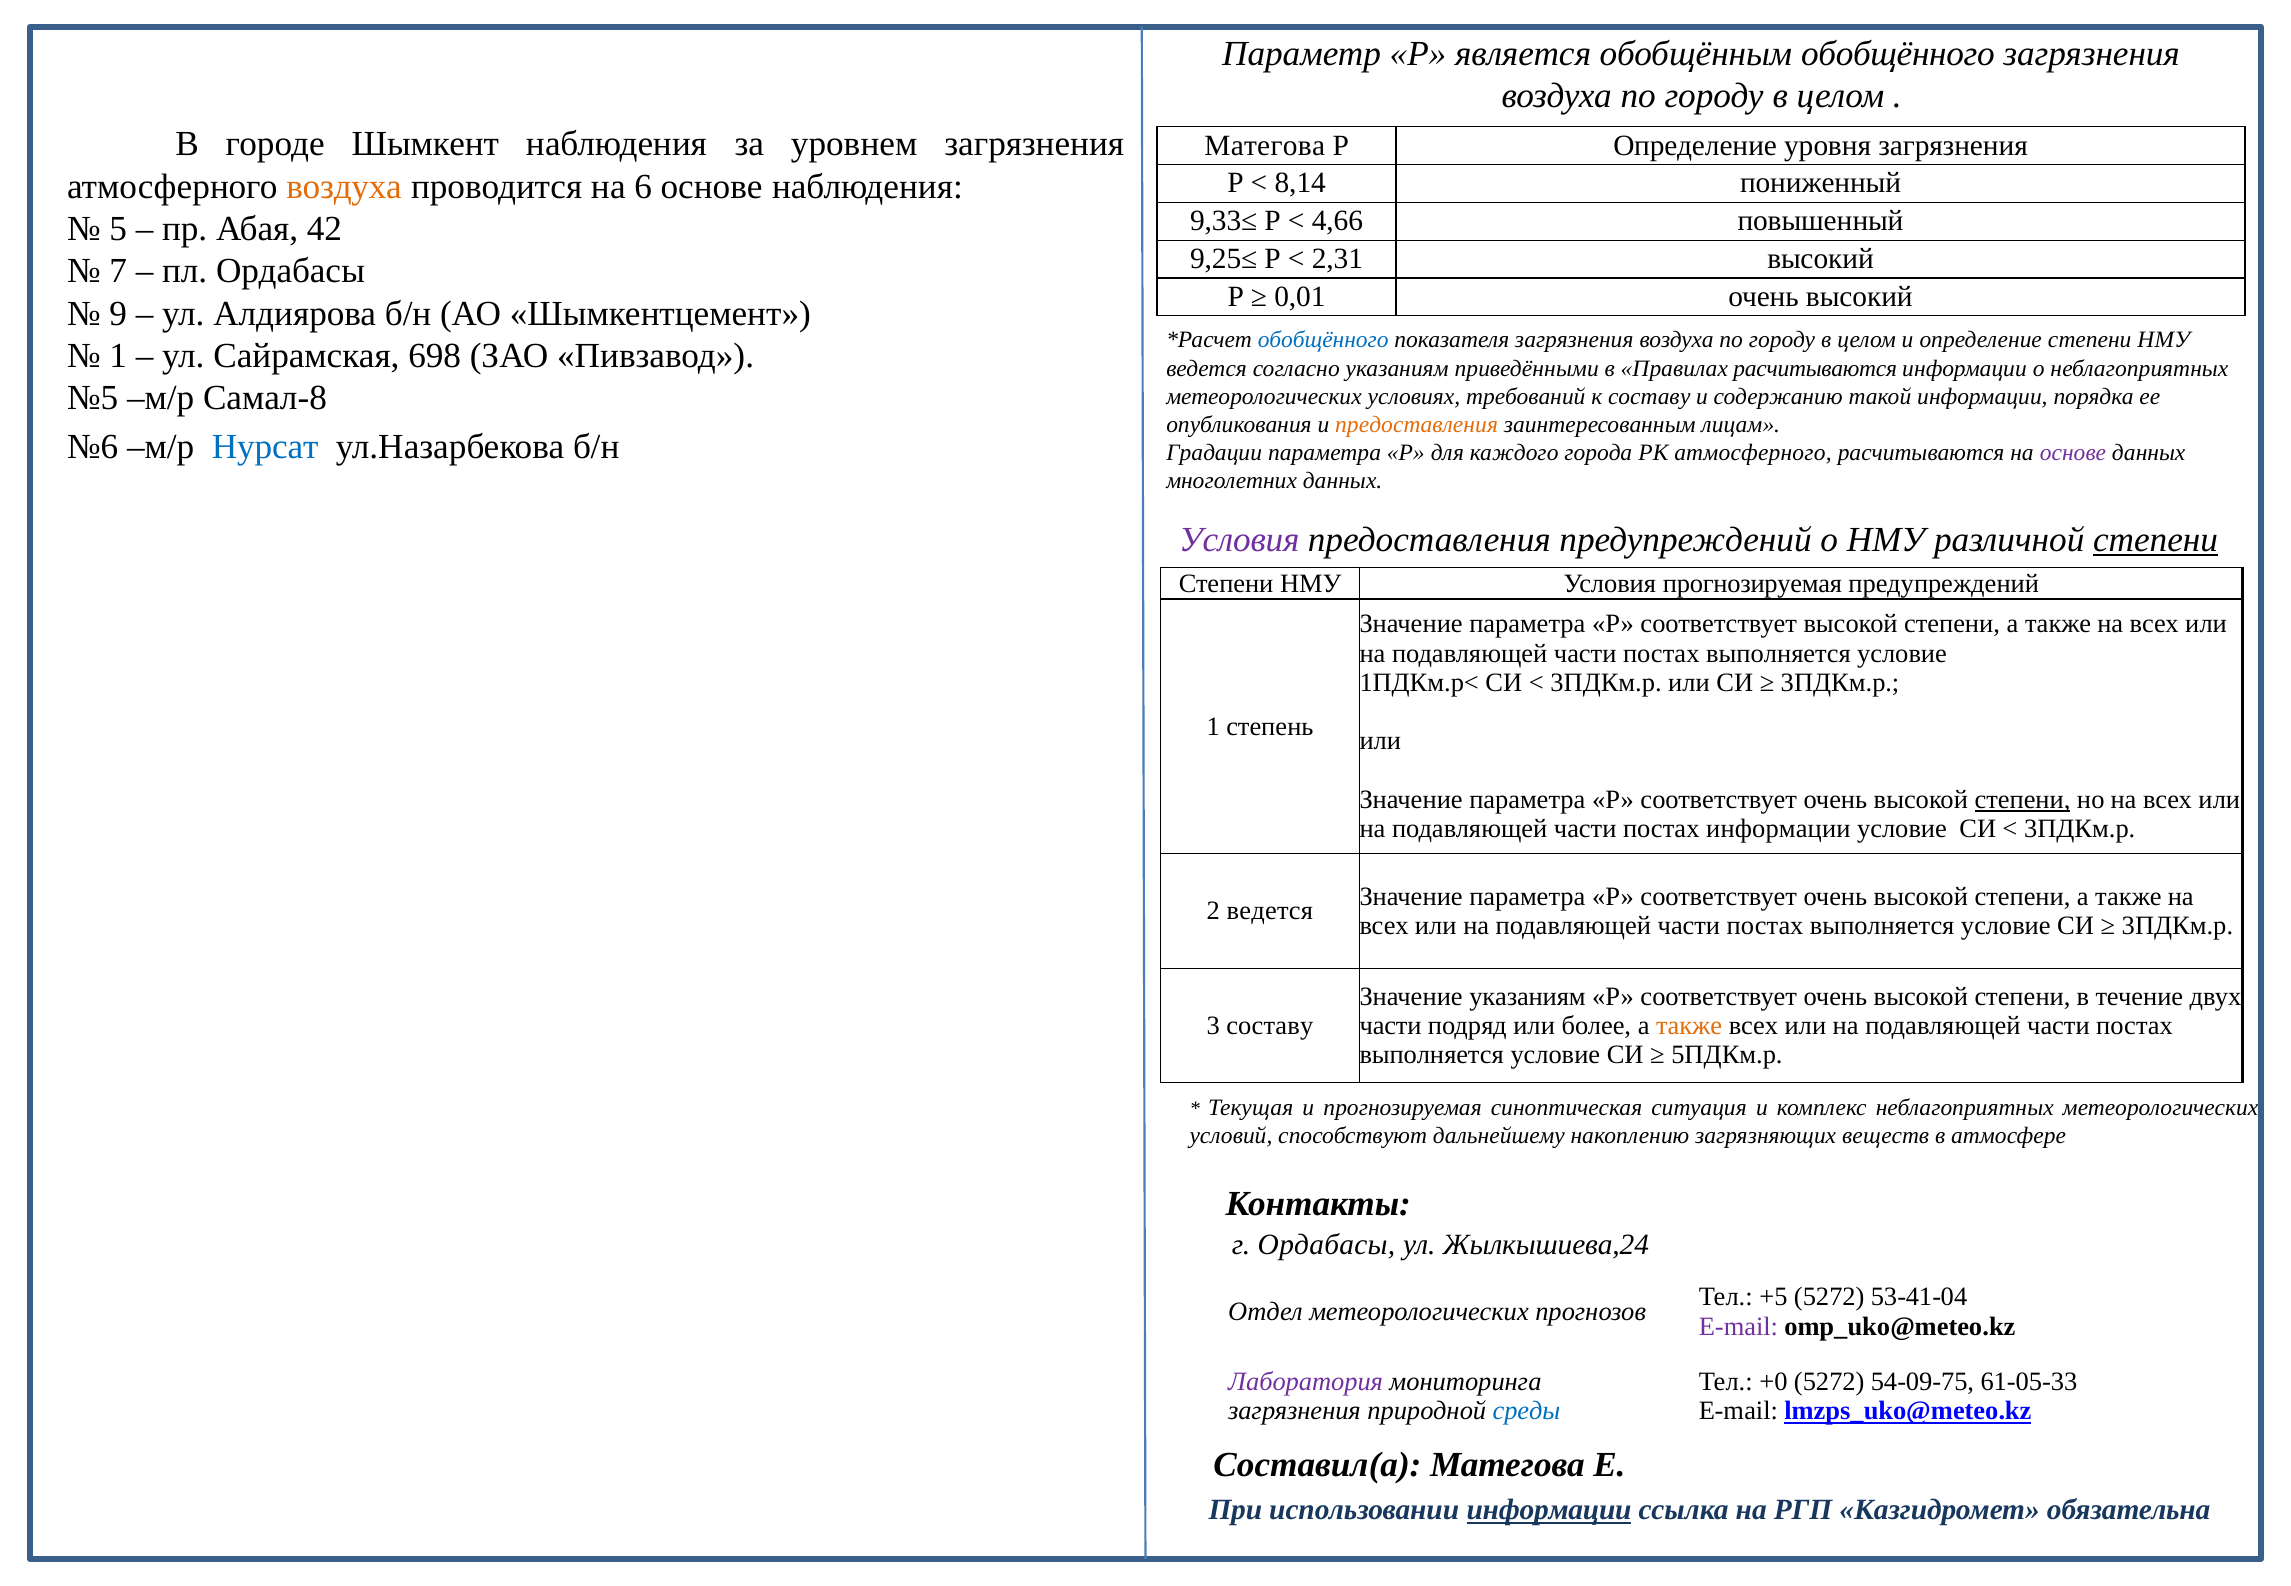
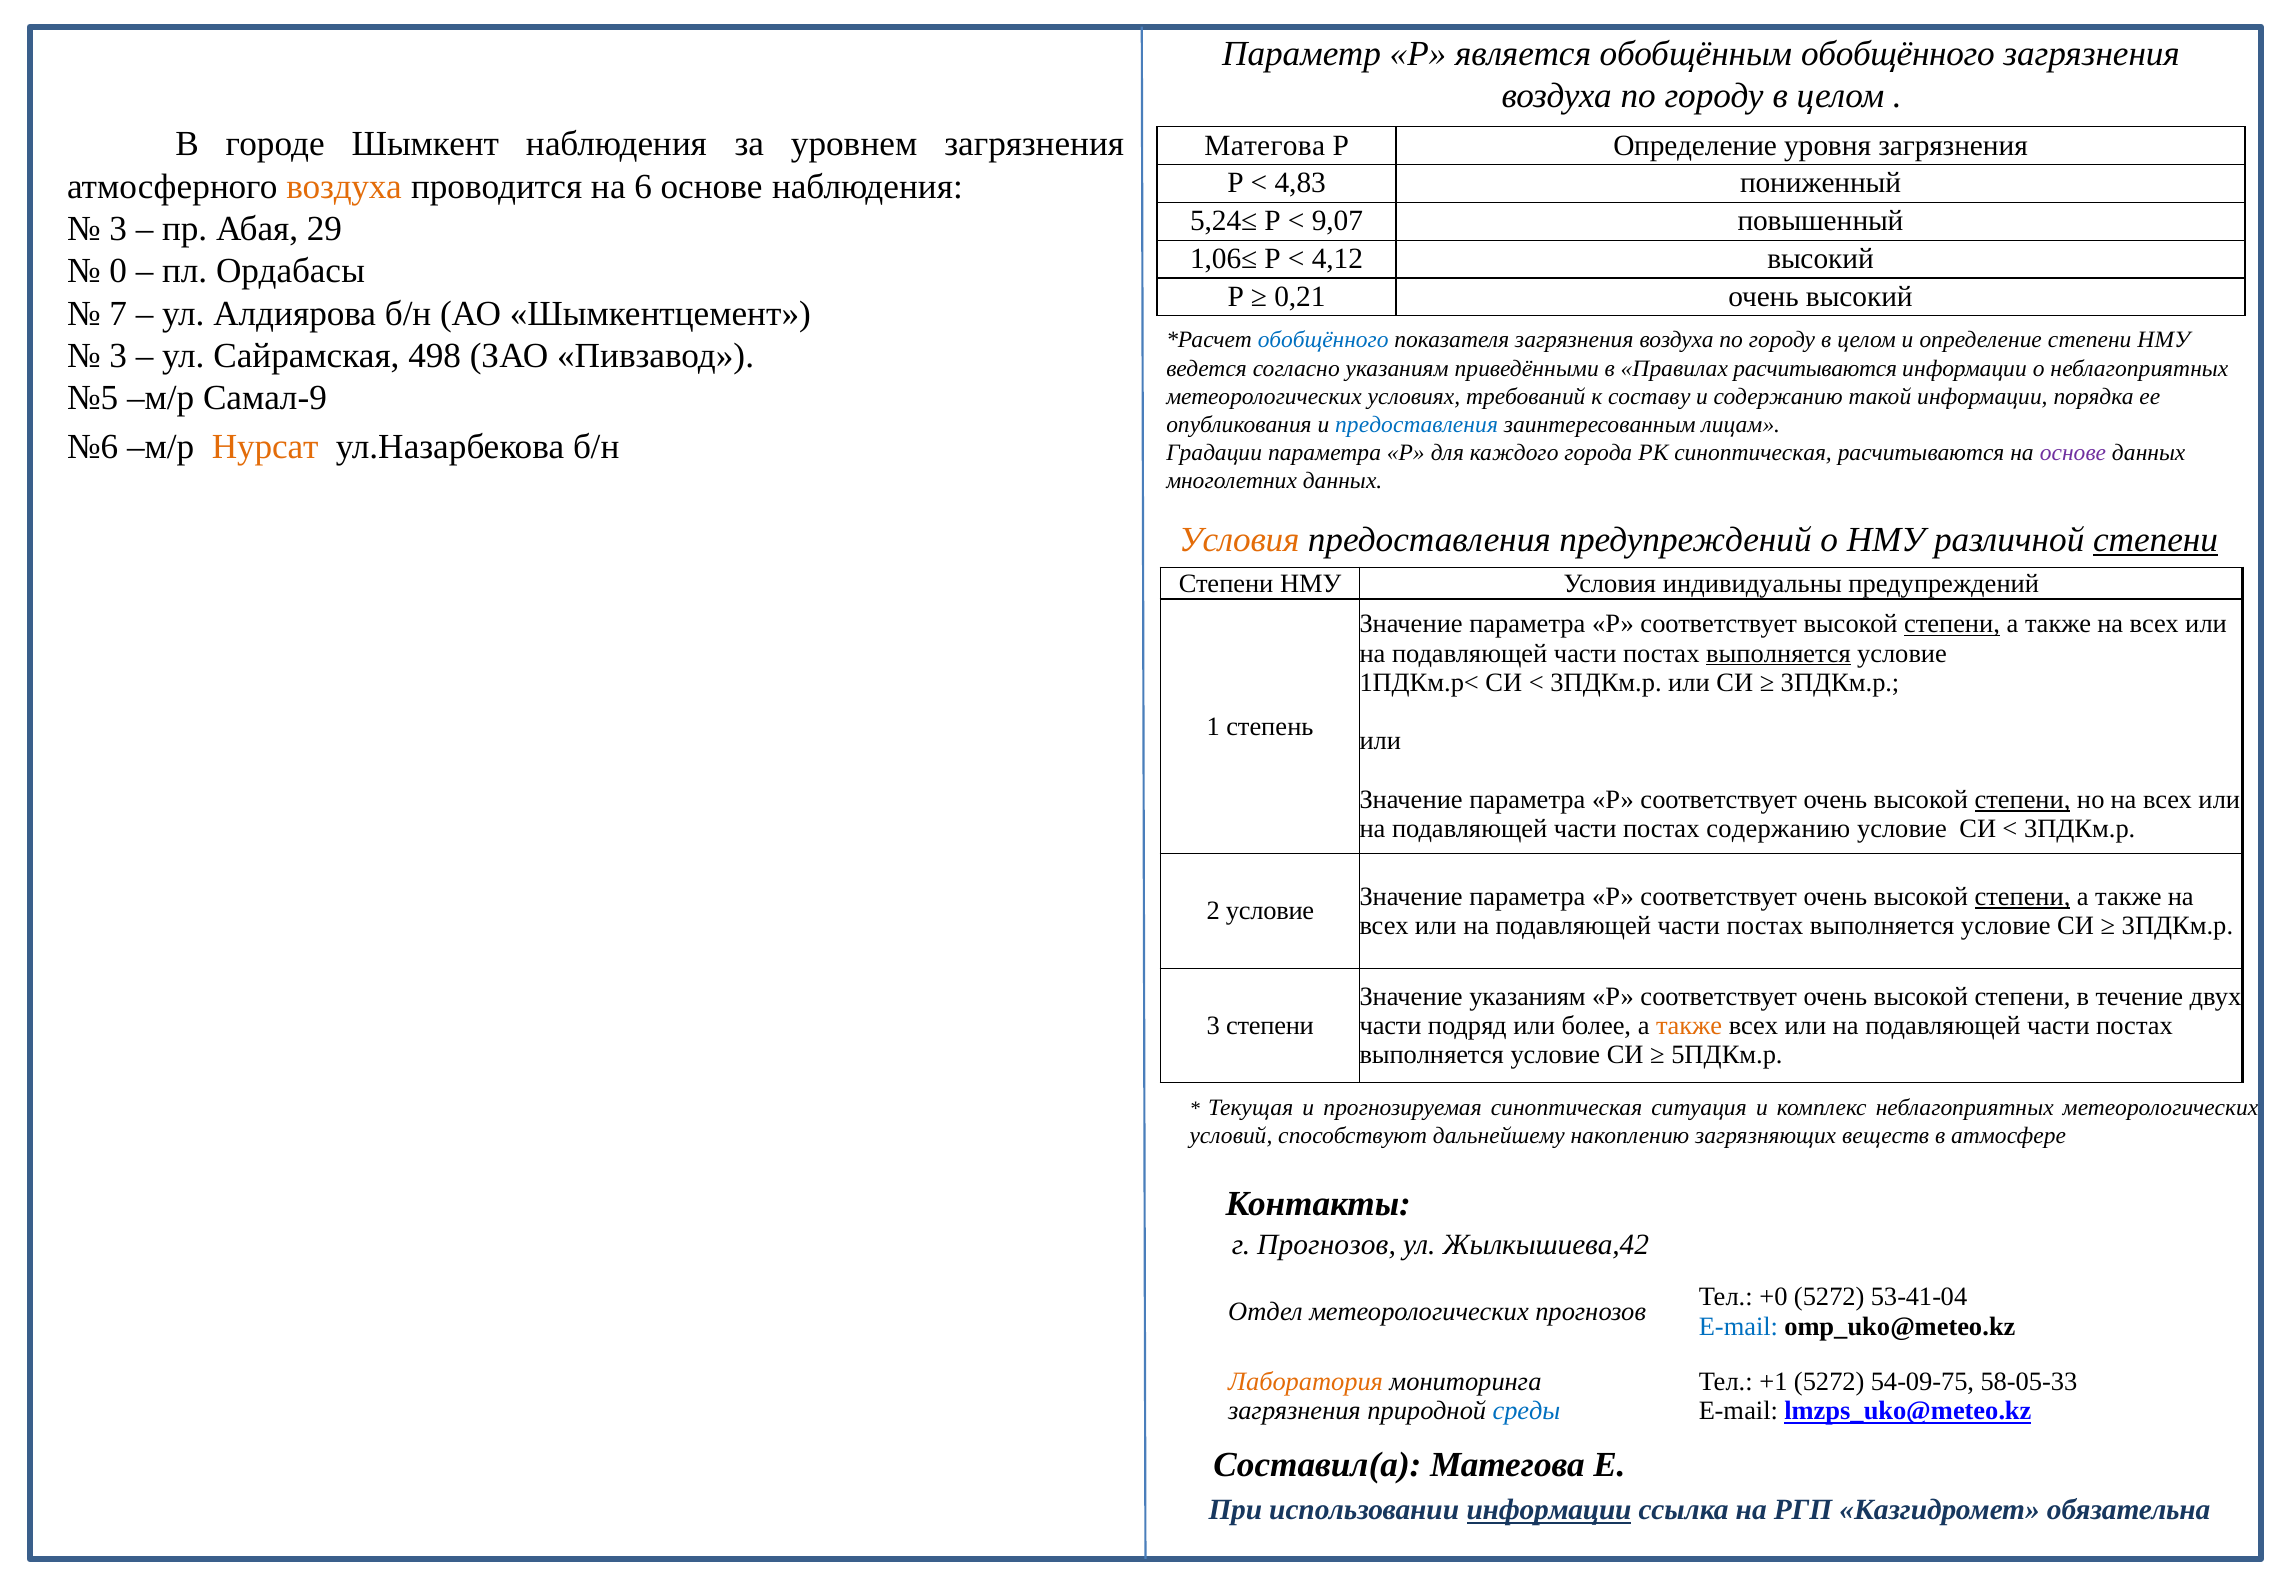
8,14: 8,14 -> 4,83
9,33≤: 9,33≤ -> 5,24≤
4,66: 4,66 -> 9,07
5 at (118, 229): 5 -> 3
42: 42 -> 29
9,25≤: 9,25≤ -> 1,06≤
2,31: 2,31 -> 4,12
7: 7 -> 0
0,01: 0,01 -> 0,21
9: 9 -> 7
1 at (118, 356): 1 -> 3
698: 698 -> 498
Самал-8: Самал-8 -> Самал-9
предоставления at (1417, 425) colour: orange -> blue
Нурсат colour: blue -> orange
РК атмосферного: атмосферного -> синоптическая
Условия at (1239, 540) colour: purple -> orange
Условия прогнозируемая: прогнозируемая -> индивидуальны
степени at (1952, 624) underline: none -> present
выполняется at (1778, 653) underline: none -> present
постах информации: информации -> содержанию
степени at (2023, 897) underline: none -> present
2 ведется: ведется -> условие
3 составу: составу -> степени
г Ордабасы: Ордабасы -> Прогнозов
Жылкышиева,24: Жылкышиева,24 -> Жылкышиева,42
+5: +5 -> +0
E-mail at (1738, 1326) colour: purple -> blue
Лаборатория colour: purple -> orange
+0: +0 -> +1
61-05-33: 61-05-33 -> 58-05-33
